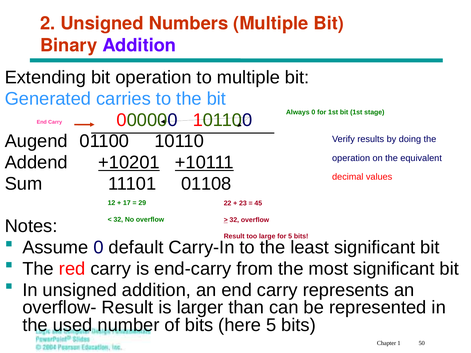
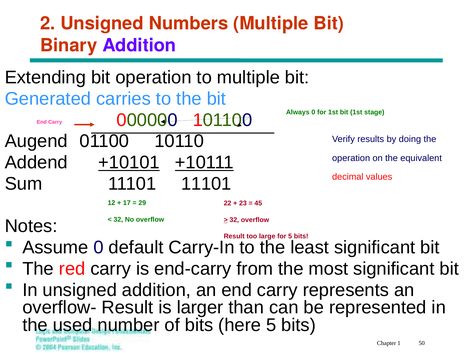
+10201: +10201 -> +10101
11101 01108: 01108 -> 11101
